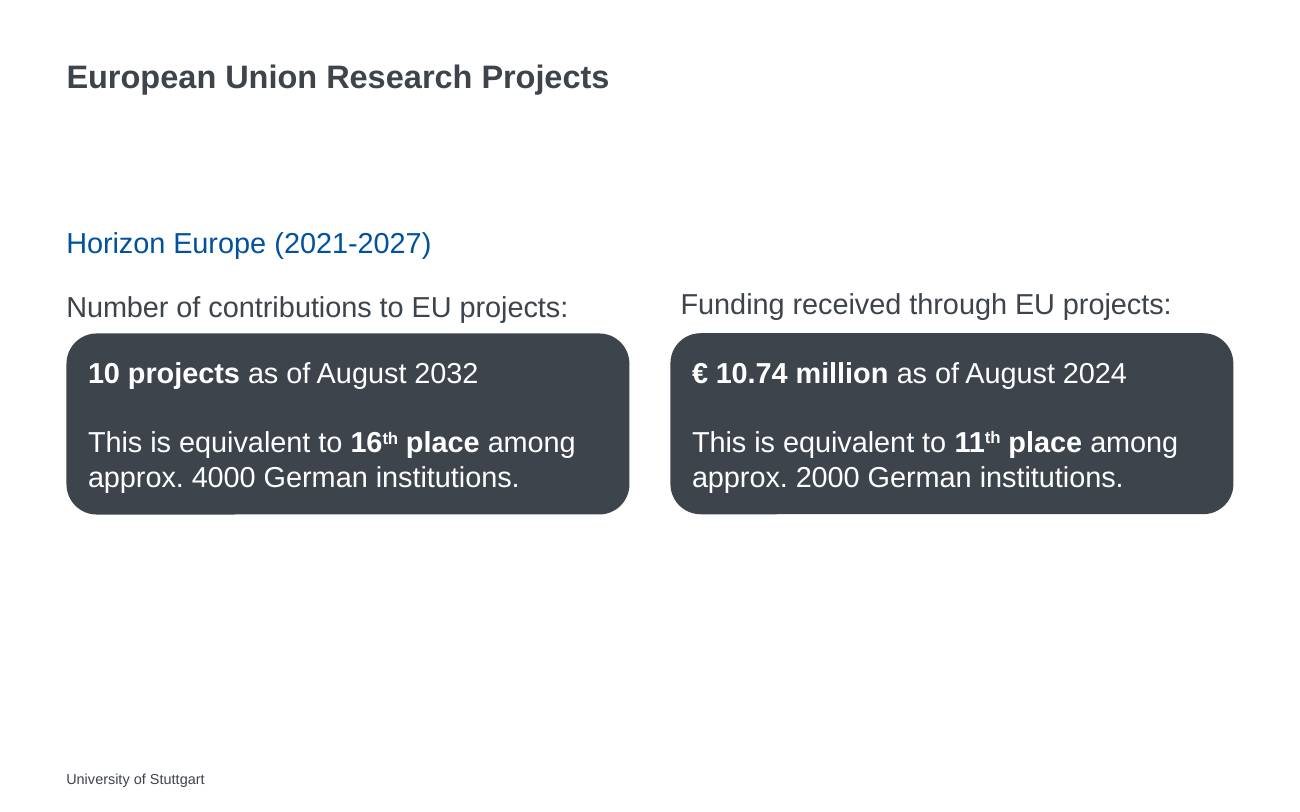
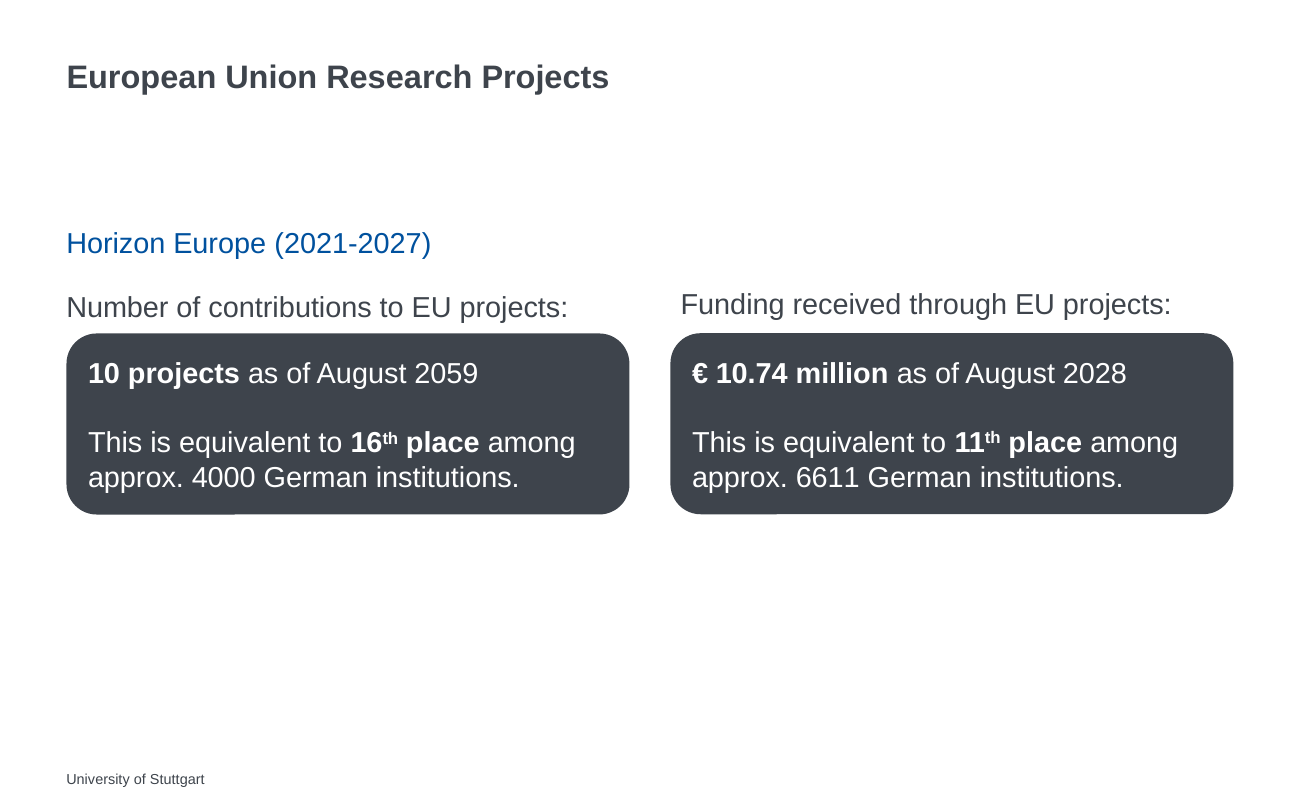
2024: 2024 -> 2028
2032: 2032 -> 2059
2000: 2000 -> 6611
